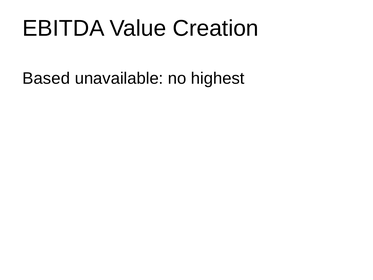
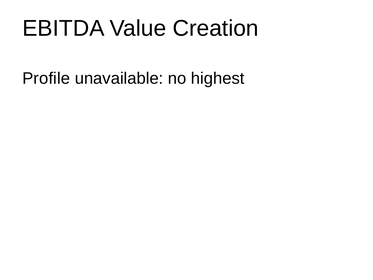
Based: Based -> Profile
